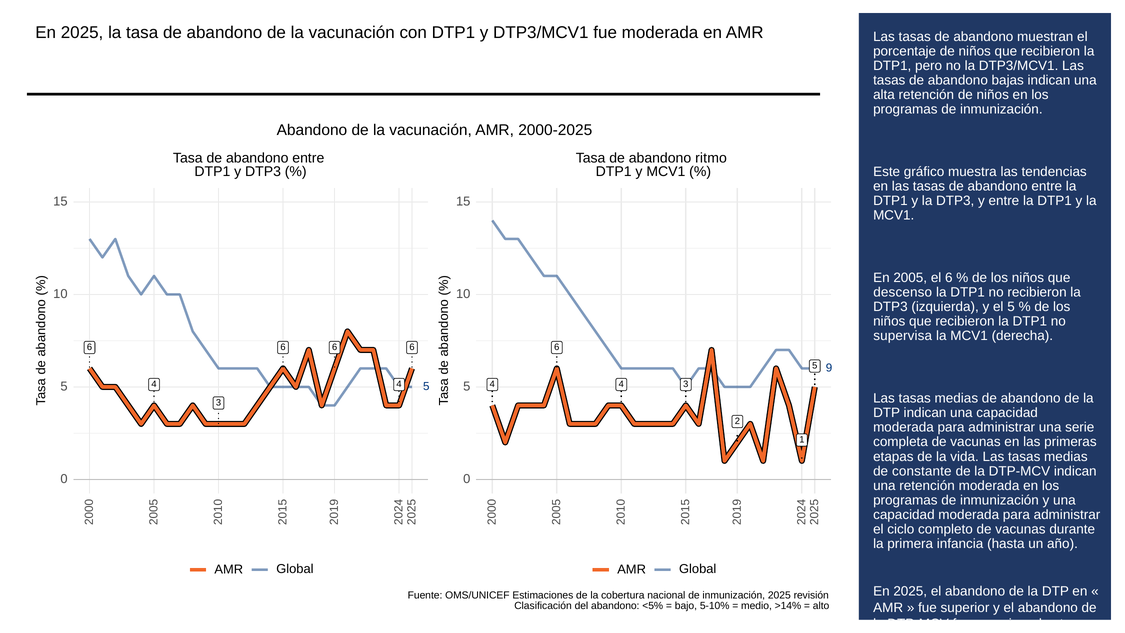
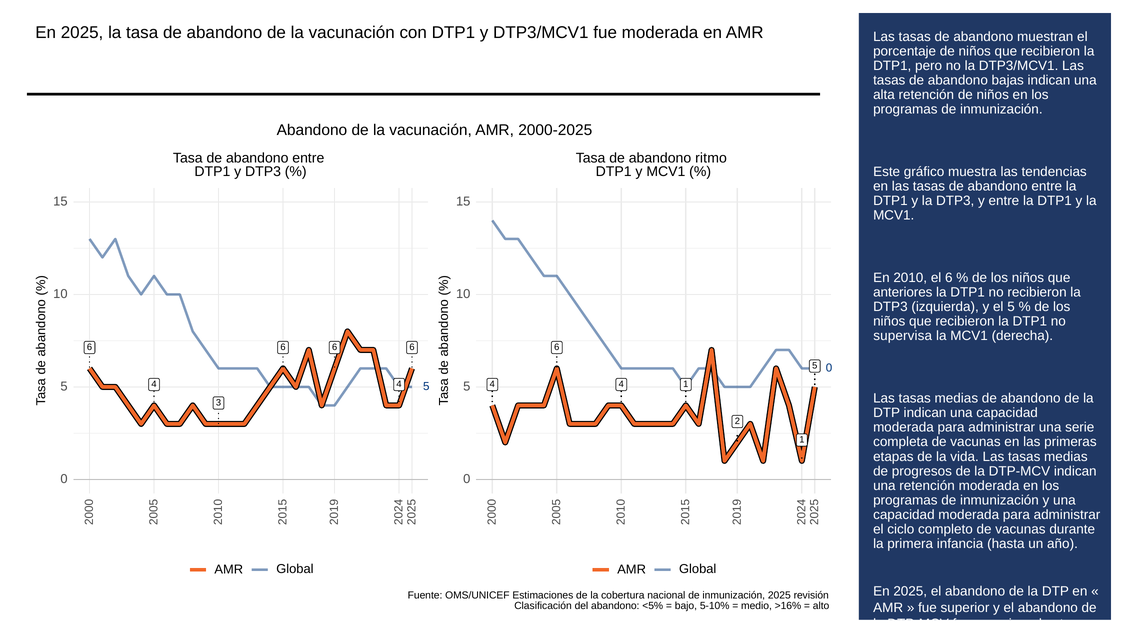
2005: 2005 -> 2010
descenso: descenso -> anteriores
9 at (829, 368): 9 -> 0
3 at (686, 384): 3 -> 1
constante: constante -> progresos
>14%: >14% -> >16%
